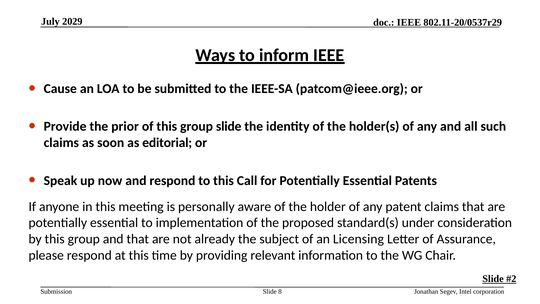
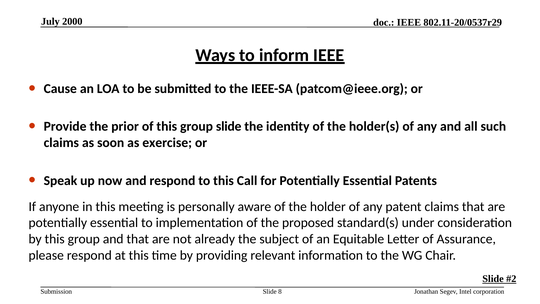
2029: 2029 -> 2000
editorial: editorial -> exercise
Licensing: Licensing -> Equitable
